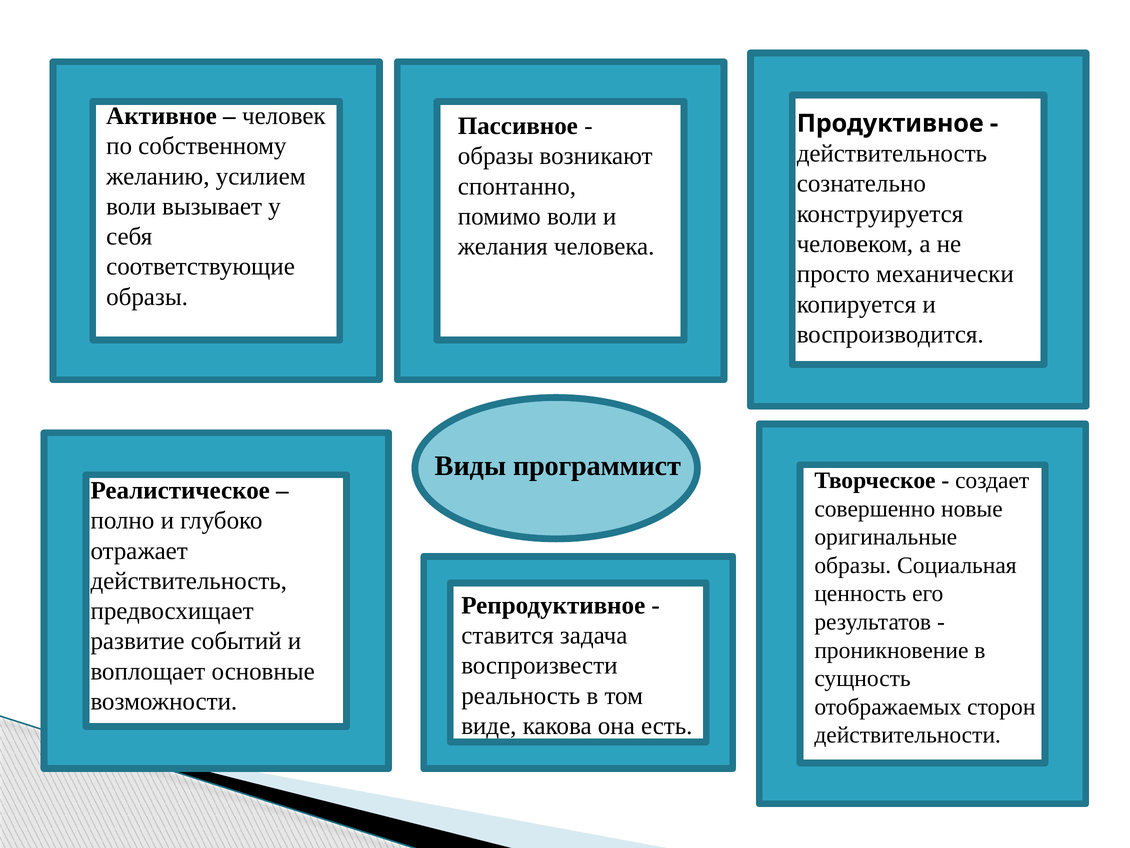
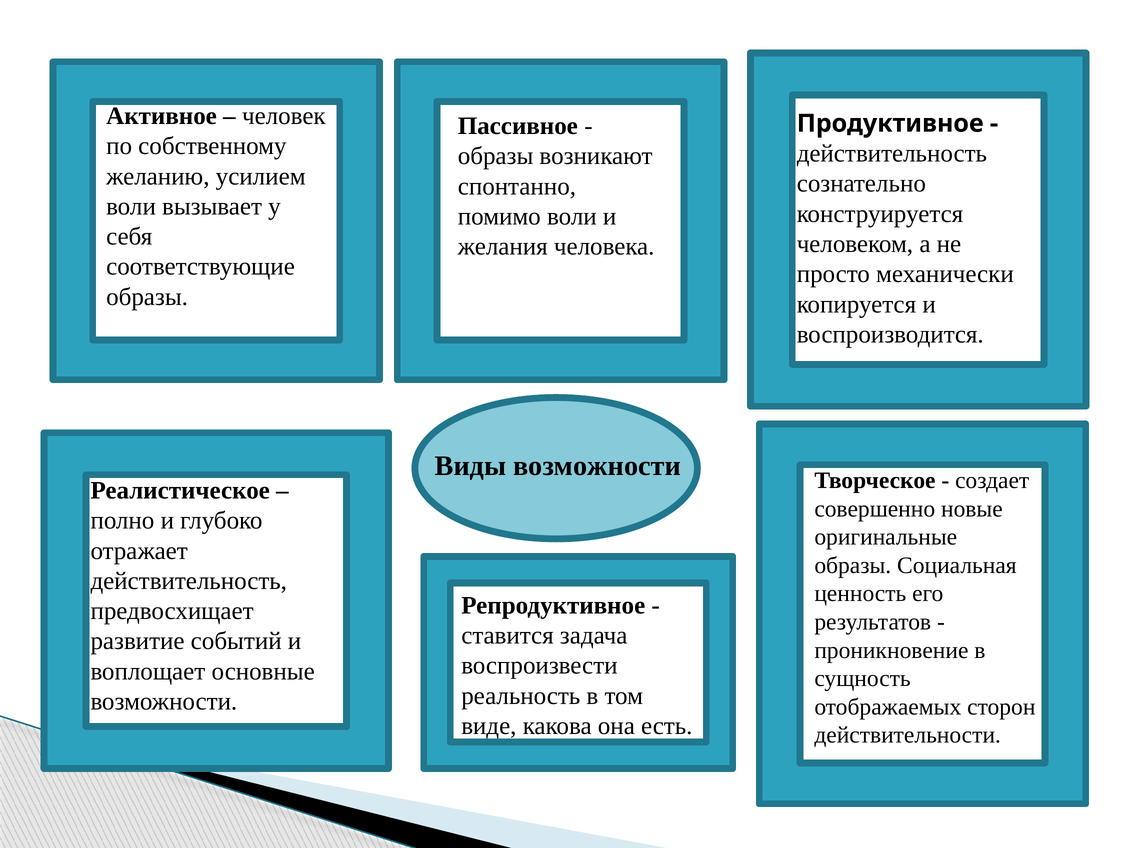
Виды программист: программист -> возможности
